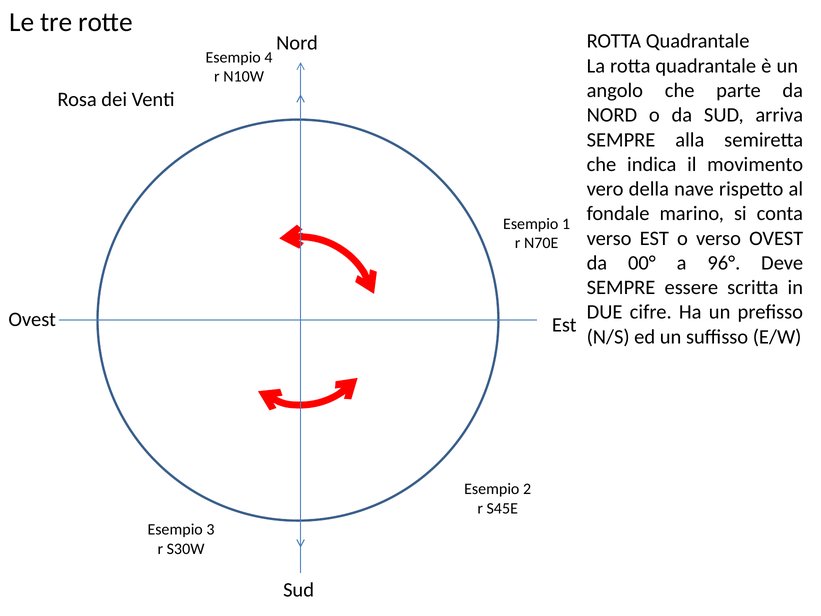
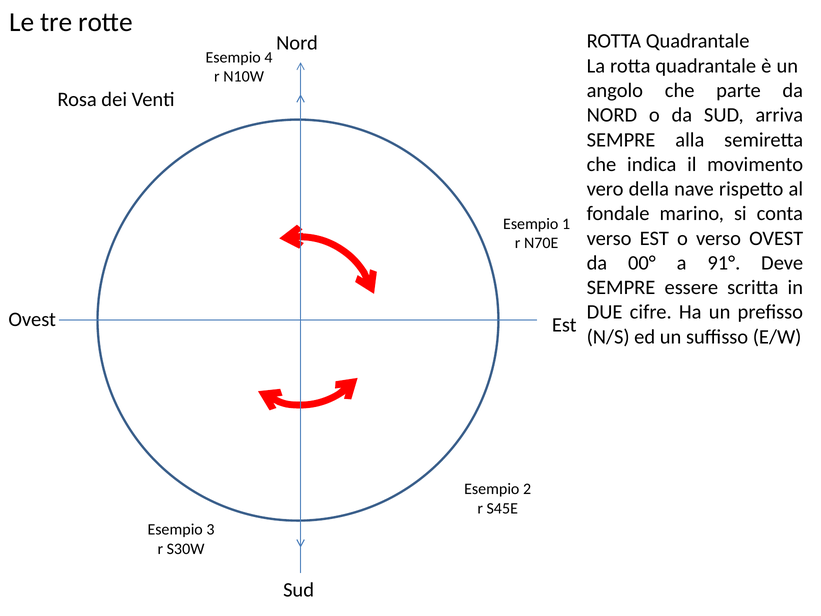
96°: 96° -> 91°
